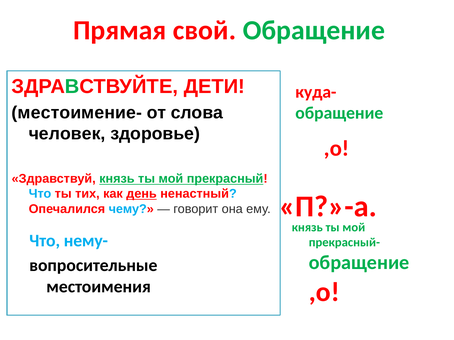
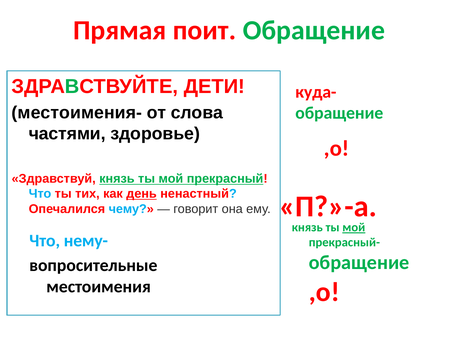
свой: свой -> поит
местоимение-: местоимение- -> местоимения-
человек: человек -> частями
мой at (354, 228) underline: none -> present
